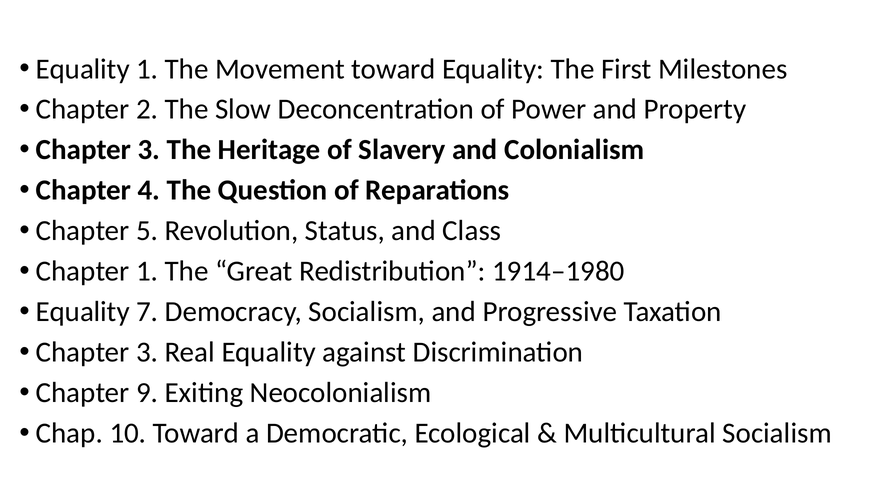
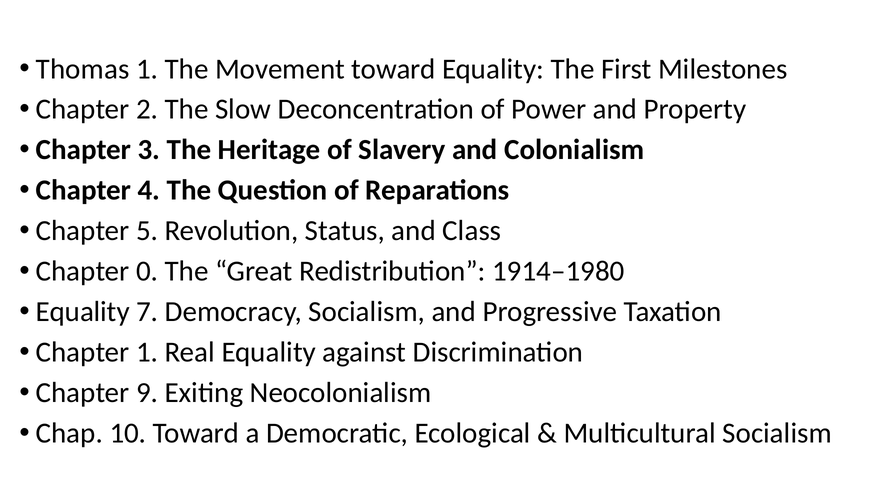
Equality at (83, 69): Equality -> Thomas
Chapter 1: 1 -> 0
3 at (147, 352): 3 -> 1
